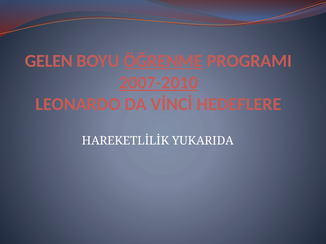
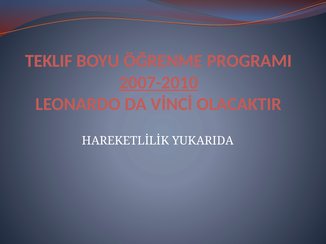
GELEN: GELEN -> TEKLIF
ÖĞRENME underline: present -> none
HEDEFLERE: HEDEFLERE -> OLACAKTIR
